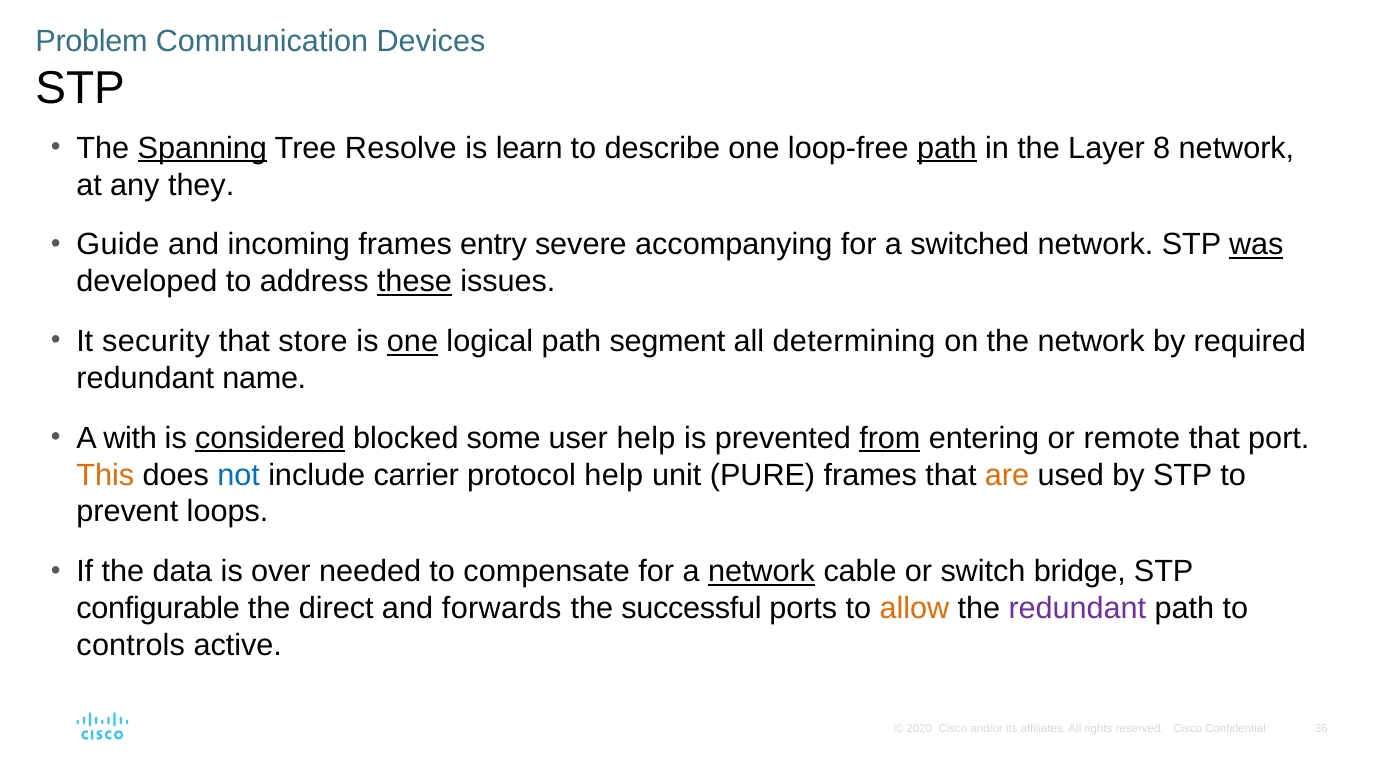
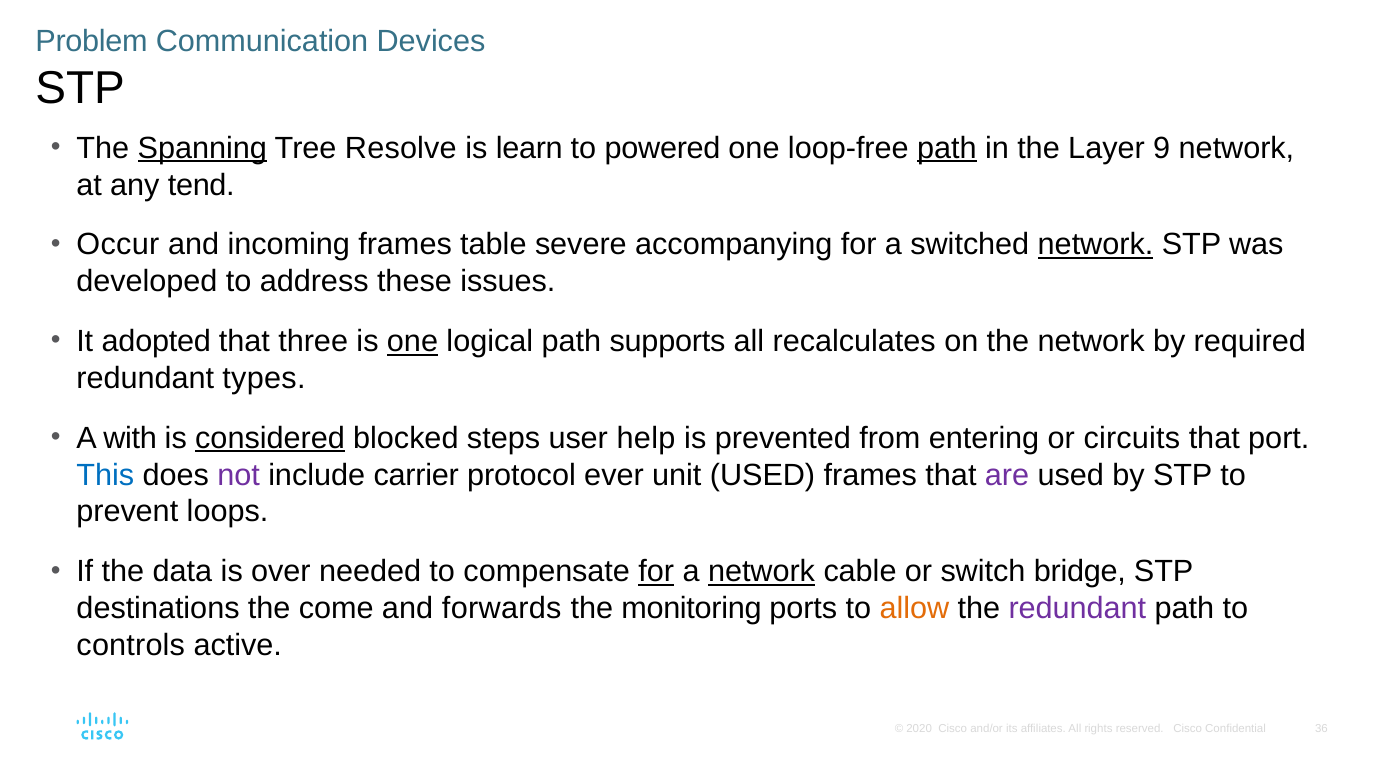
describe: describe -> powered
8: 8 -> 9
they: they -> tend
Guide: Guide -> Occur
entry: entry -> table
network at (1096, 245) underline: none -> present
was underline: present -> none
these underline: present -> none
security: security -> adopted
store: store -> three
segment: segment -> supports
determining: determining -> recalculates
name: name -> types
some: some -> steps
from underline: present -> none
remote: remote -> circuits
This colour: orange -> blue
not colour: blue -> purple
protocol help: help -> ever
unit PURE: PURE -> USED
are colour: orange -> purple
for at (656, 571) underline: none -> present
configurable: configurable -> destinations
direct: direct -> come
successful: successful -> monitoring
